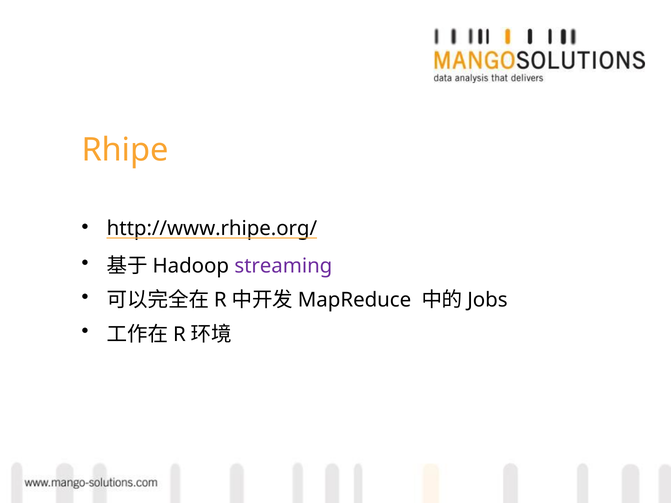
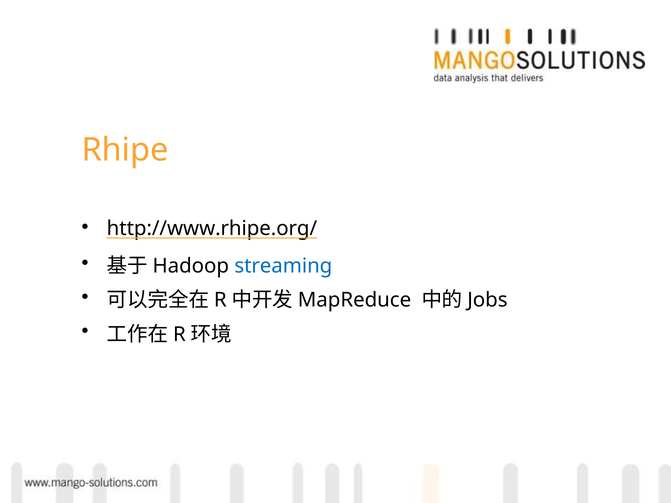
streaming colour: purple -> blue
